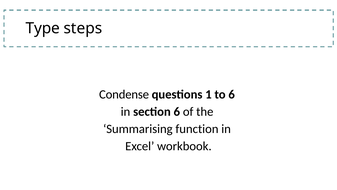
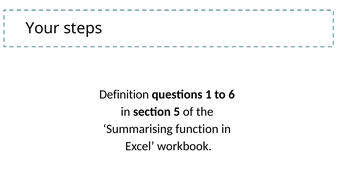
Type: Type -> Your
Condense: Condense -> Definition
section 6: 6 -> 5
